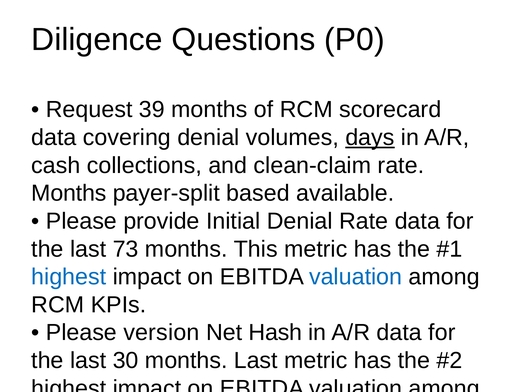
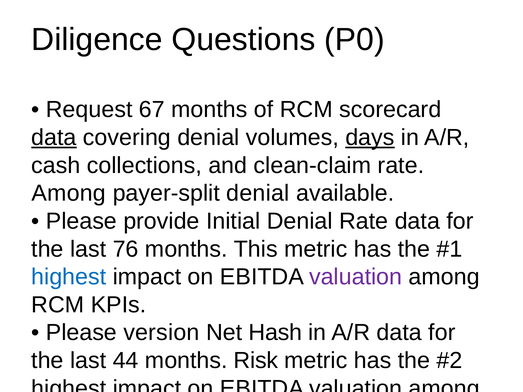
39: 39 -> 67
data at (54, 138) underline: none -> present
Months at (69, 193): Months -> Among
payer-split based: based -> denial
73: 73 -> 76
valuation at (356, 277) colour: blue -> purple
30: 30 -> 44
months Last: Last -> Risk
